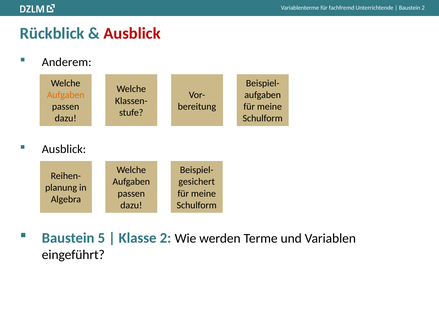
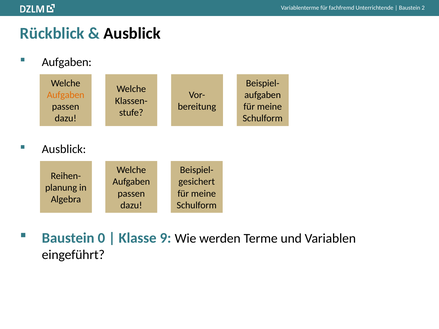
Ausblick at (132, 33) colour: red -> black
Anderem at (67, 62): Anderem -> Aufgaben
5: 5 -> 0
Klasse 2: 2 -> 9
